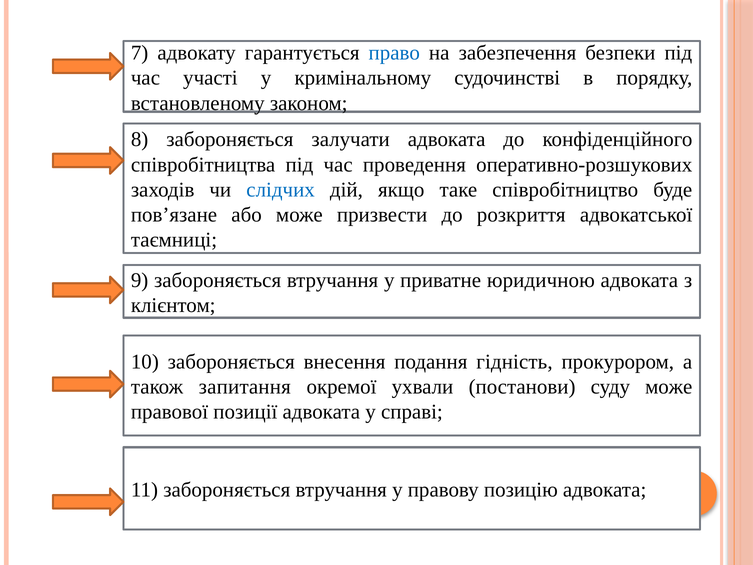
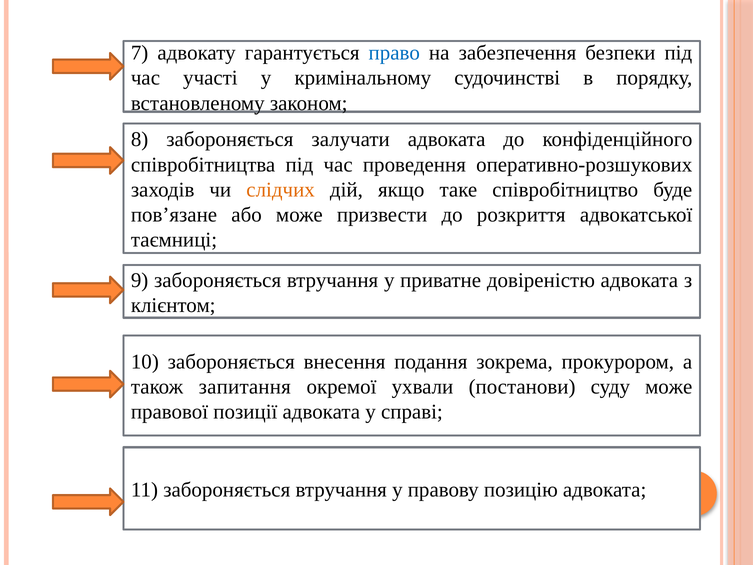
слідчих colour: blue -> orange
юридичною: юридичною -> довіреністю
гідність: гідність -> зокрема
